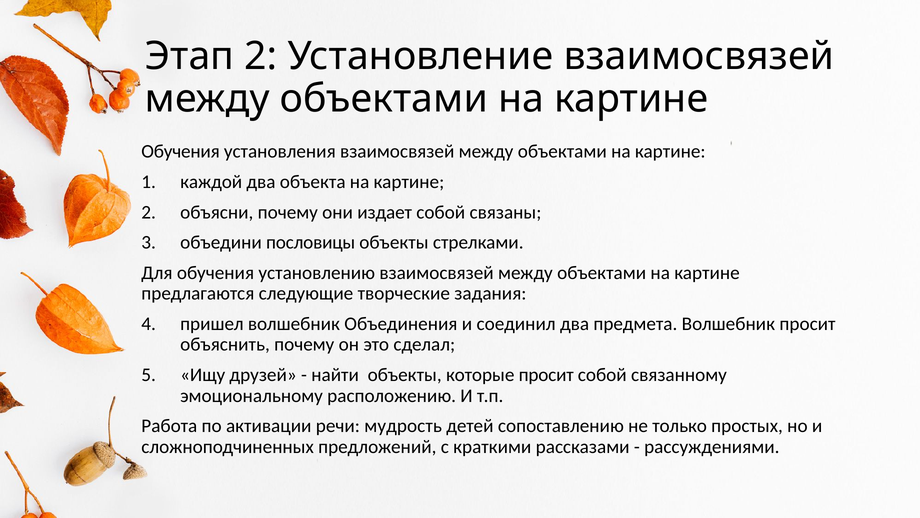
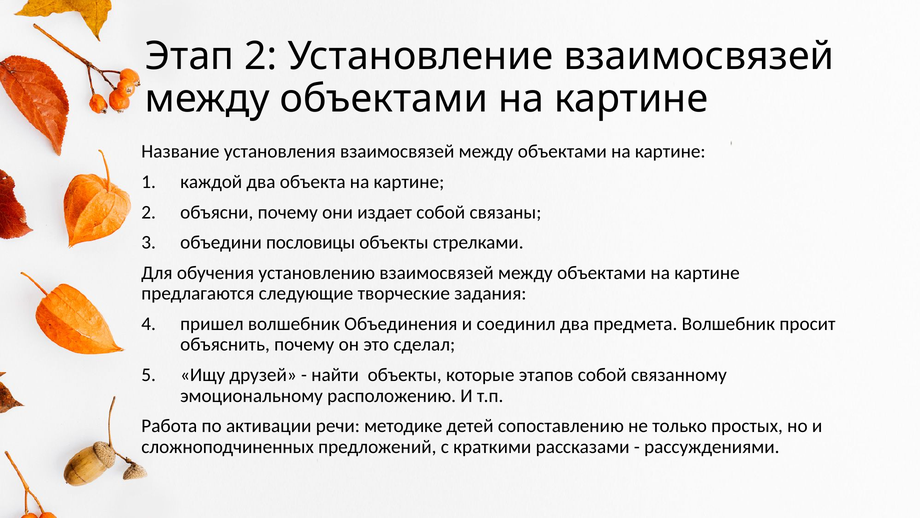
Обучения at (181, 151): Обучения -> Название
которые просит: просит -> этапов
мудрость: мудрость -> методике
